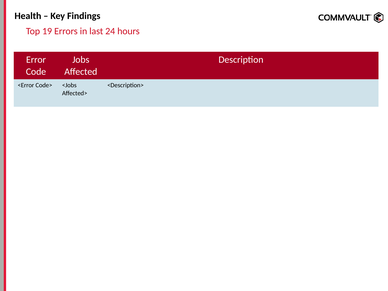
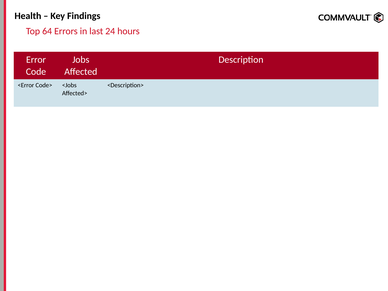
19: 19 -> 64
